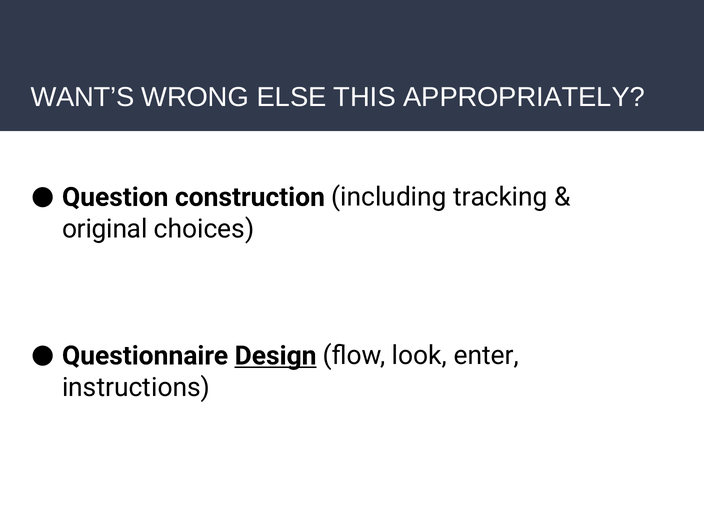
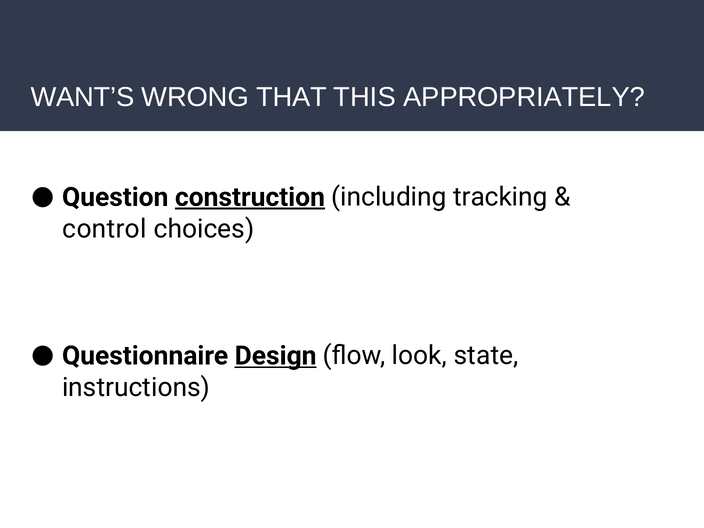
ELSE: ELSE -> THAT
construction underline: none -> present
original: original -> control
enter: enter -> state
